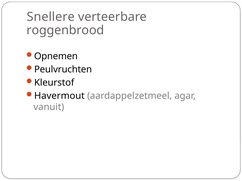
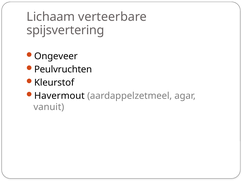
Snellere: Snellere -> Lichaam
roggenbrood: roggenbrood -> spijsvertering
Opnemen: Opnemen -> Ongeveer
